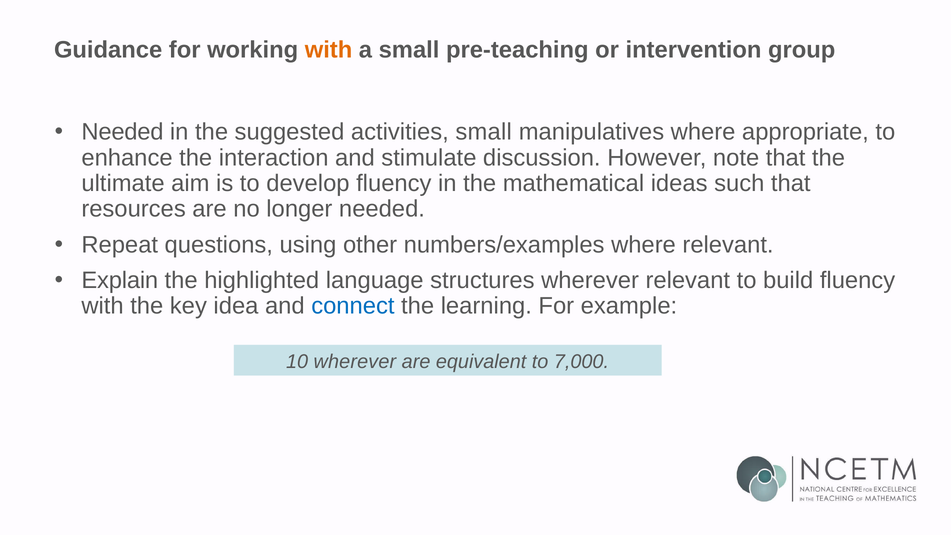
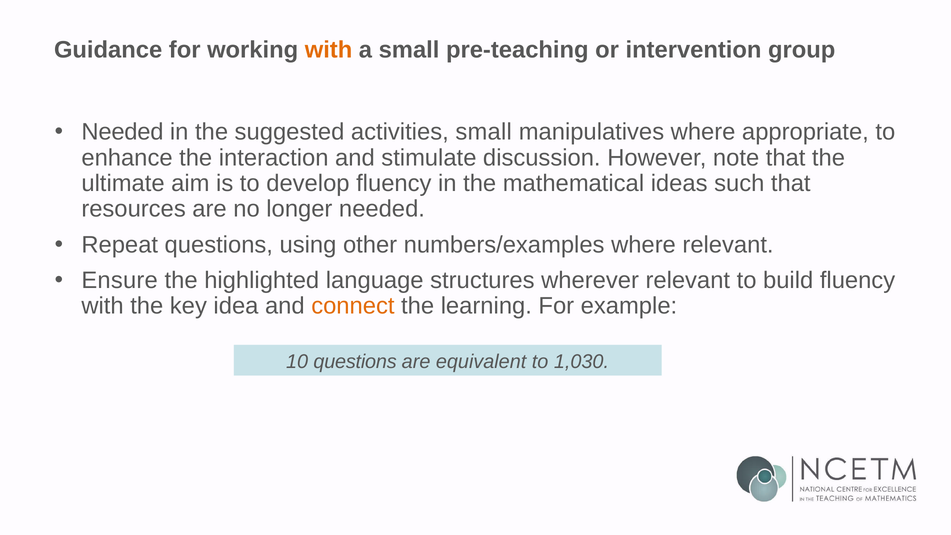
Explain: Explain -> Ensure
connect colour: blue -> orange
10 wherever: wherever -> questions
7,000: 7,000 -> 1,030
